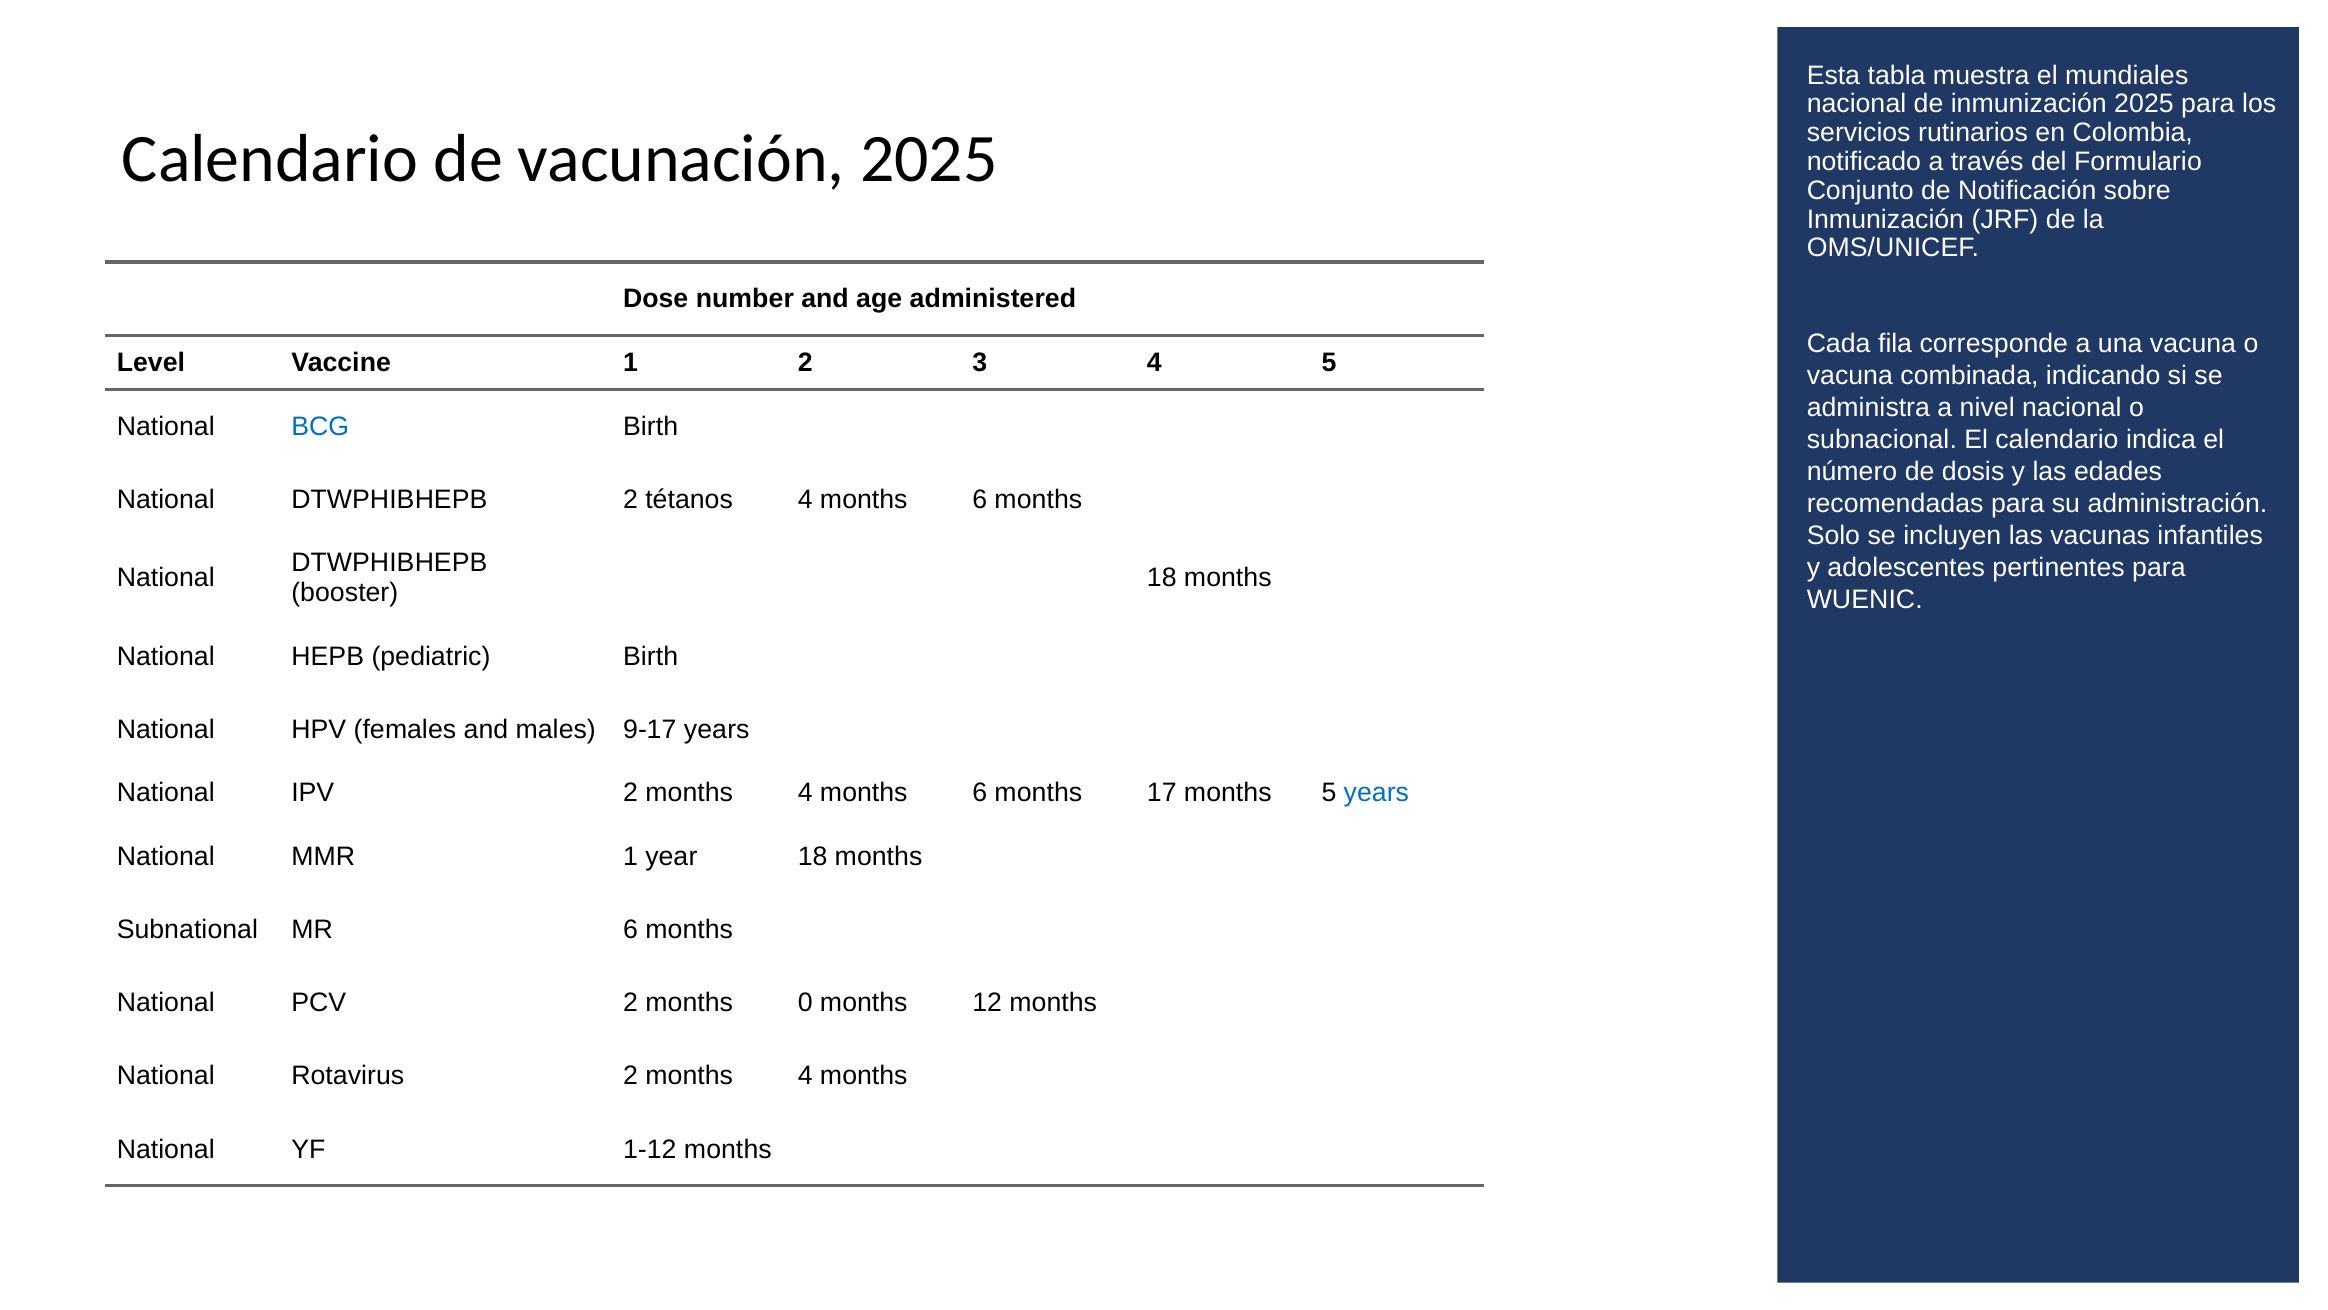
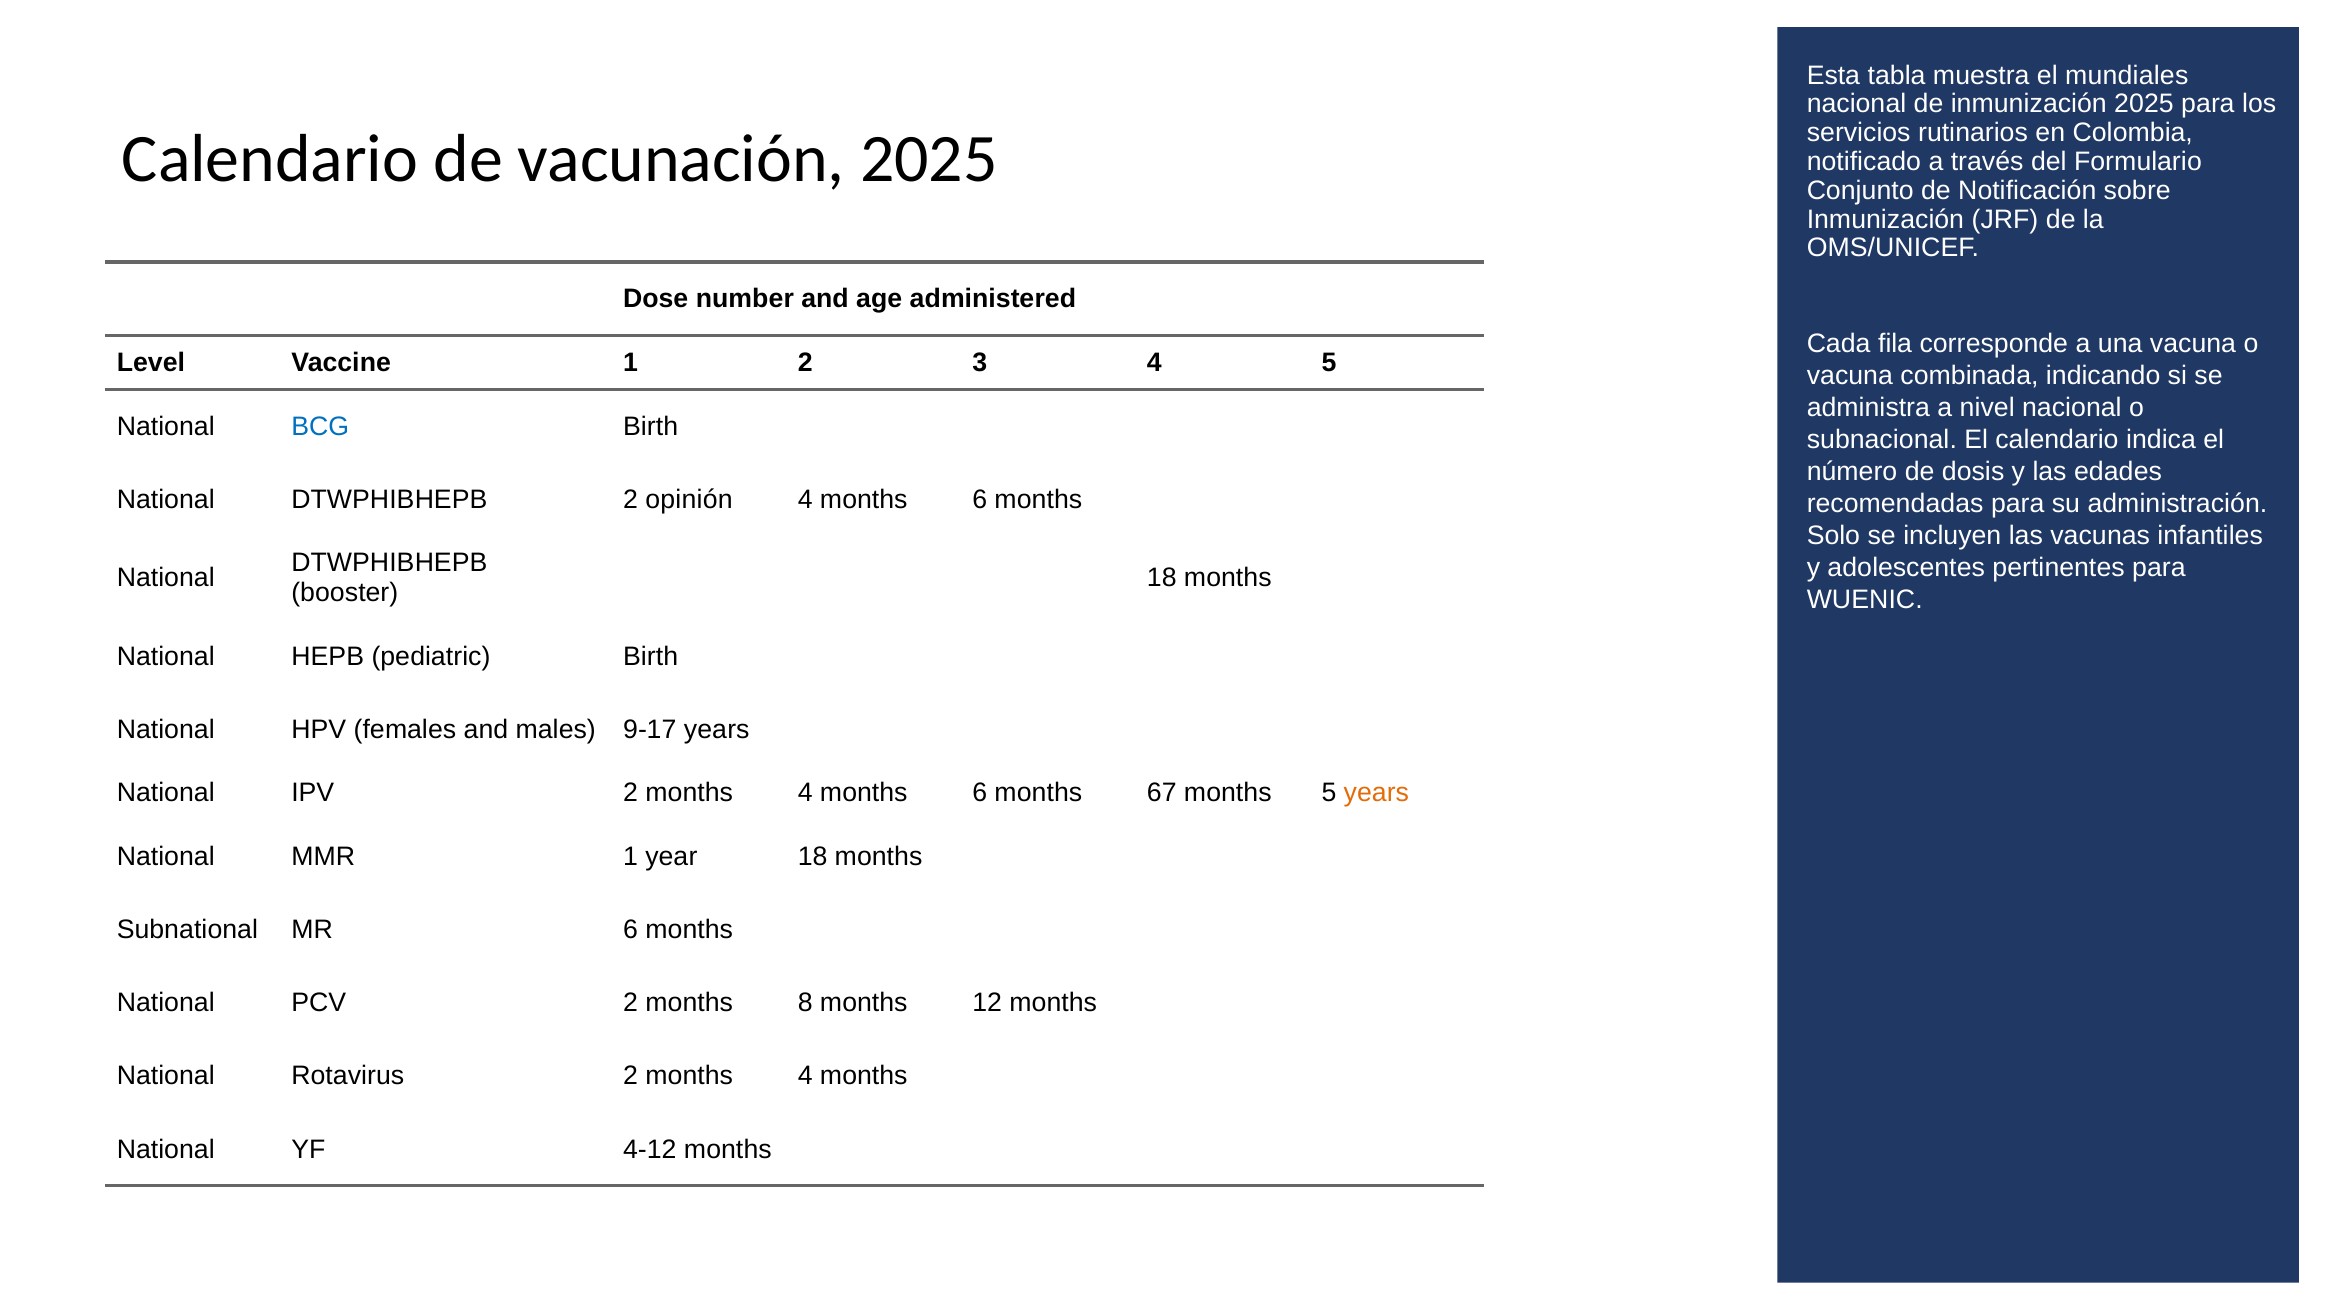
tétanos: tétanos -> opinión
17: 17 -> 67
years at (1376, 793) colour: blue -> orange
0: 0 -> 8
1-12: 1-12 -> 4-12
